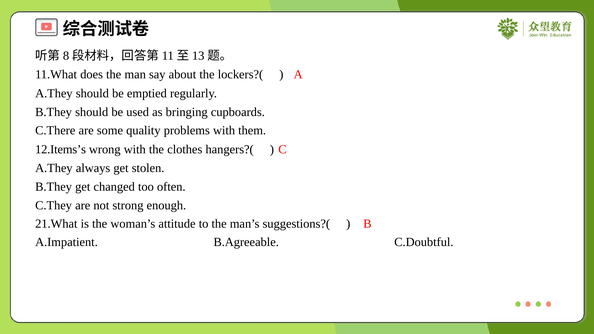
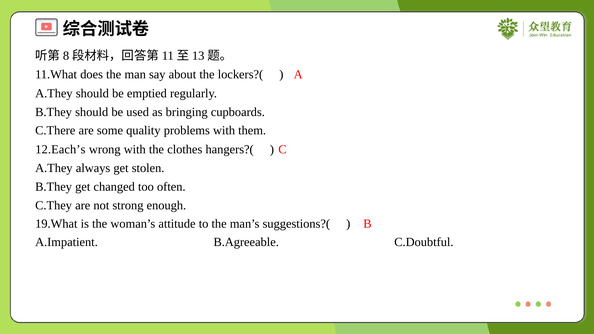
12.Items’s: 12.Items’s -> 12.Each’s
21.What: 21.What -> 19.What
